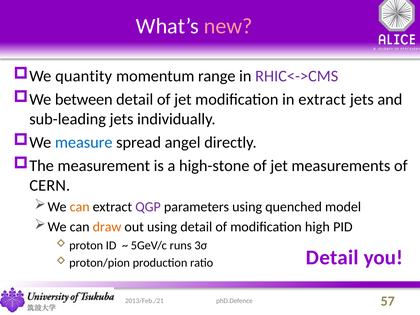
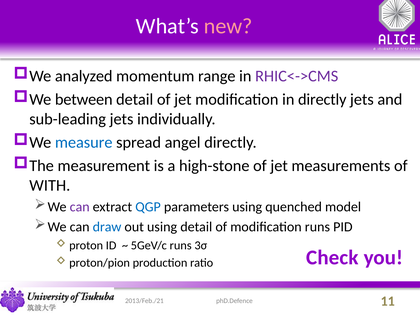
quantity: quantity -> analyzed
in extract: extract -> directly
CERN: CERN -> WITH
can at (80, 207) colour: orange -> purple
QGP colour: purple -> blue
draw colour: orange -> blue
modification high: high -> runs
Detail at (332, 257): Detail -> Check
57: 57 -> 11
